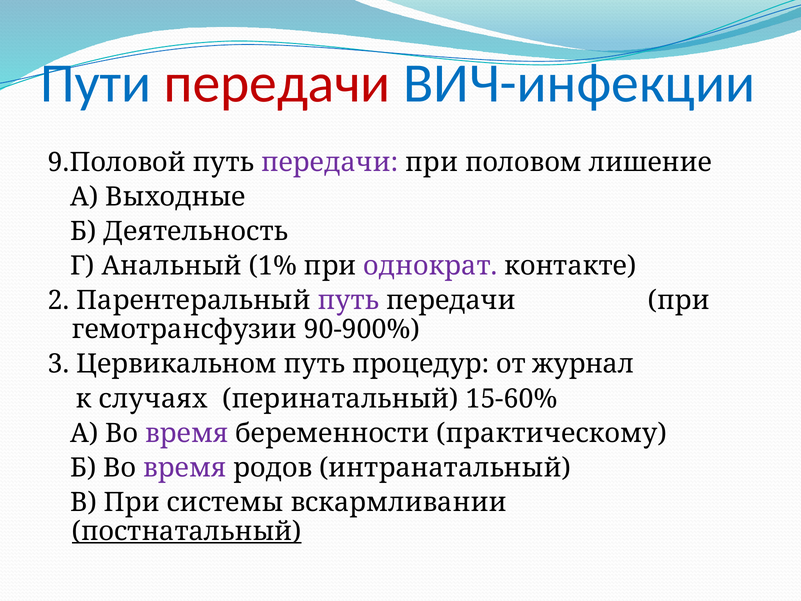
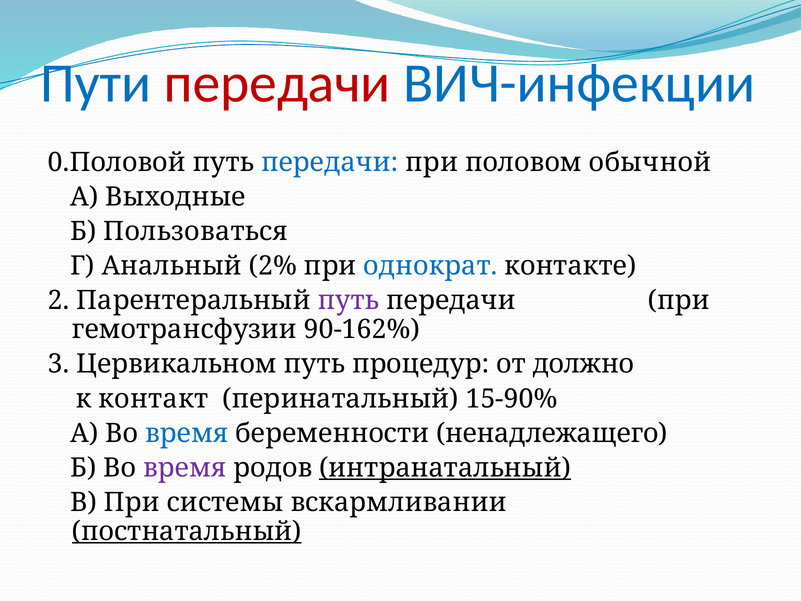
9.Половой: 9.Половой -> 0.Половой
передачи at (330, 162) colour: purple -> blue
лишение: лишение -> обычной
Деятельность: Деятельность -> Пользоваться
1%: 1% -> 2%
однократ colour: purple -> blue
90-900%: 90-900% -> 90-162%
журнал: журнал -> должно
случаях: случаях -> контакт
15-60%: 15-60% -> 15-90%
время at (187, 433) colour: purple -> blue
практическому: практическому -> ненадлежащего
интранатальный underline: none -> present
